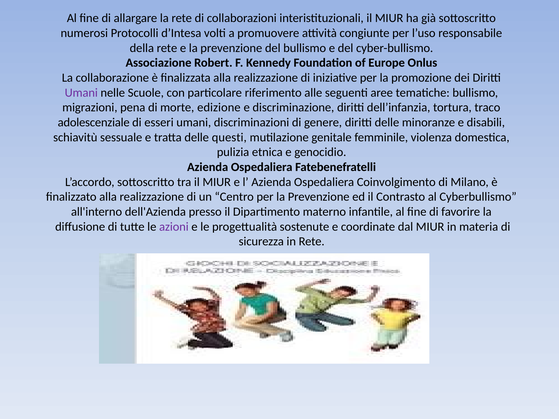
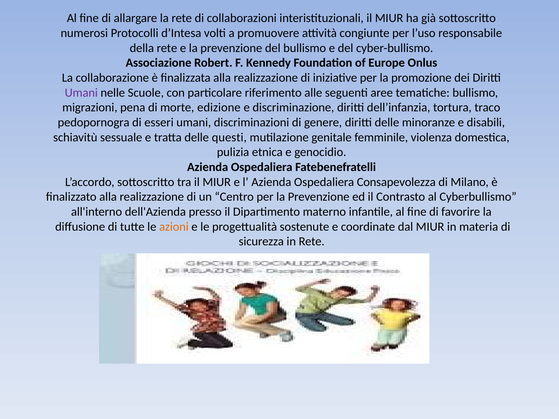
adolescenziale: adolescenziale -> pedopornogra
Coinvolgimento: Coinvolgimento -> Consapevolezza
azioni colour: purple -> orange
